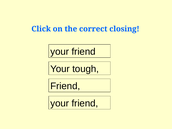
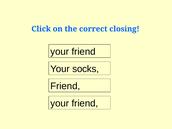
tough: tough -> socks
